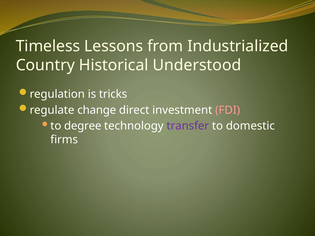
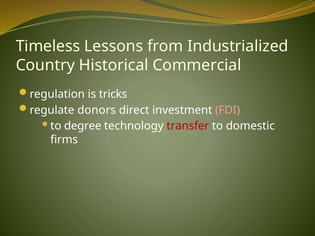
Understood: Understood -> Commercial
change: change -> donors
transfer colour: purple -> red
